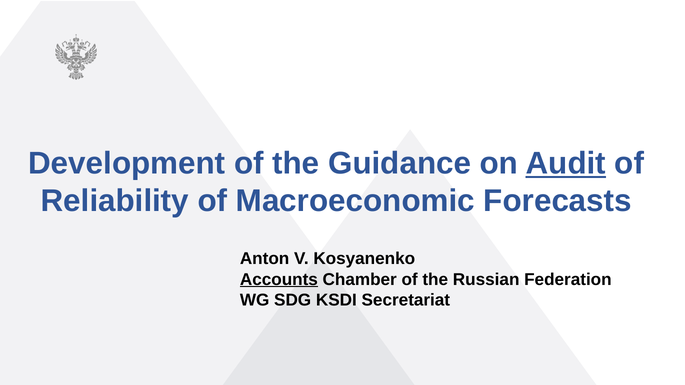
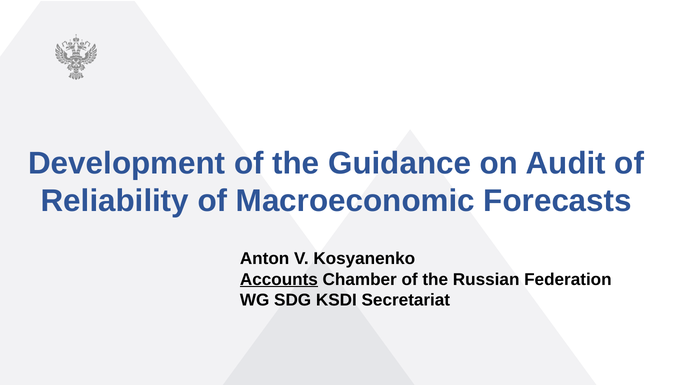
Audit underline: present -> none
